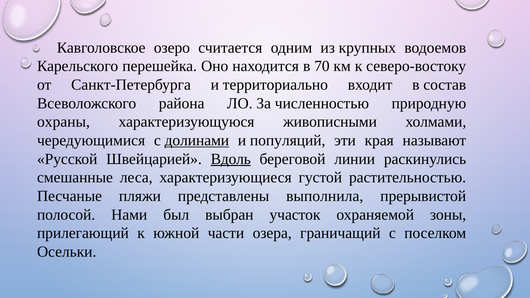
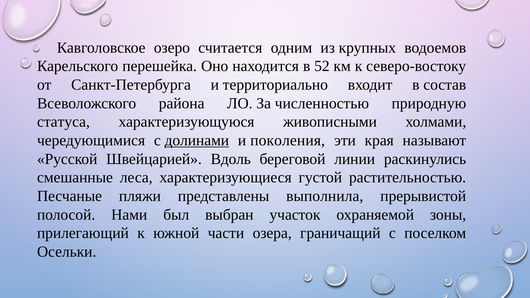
70: 70 -> 52
охраны: охраны -> статуса
популяций: популяций -> поколения
Вдоль underline: present -> none
